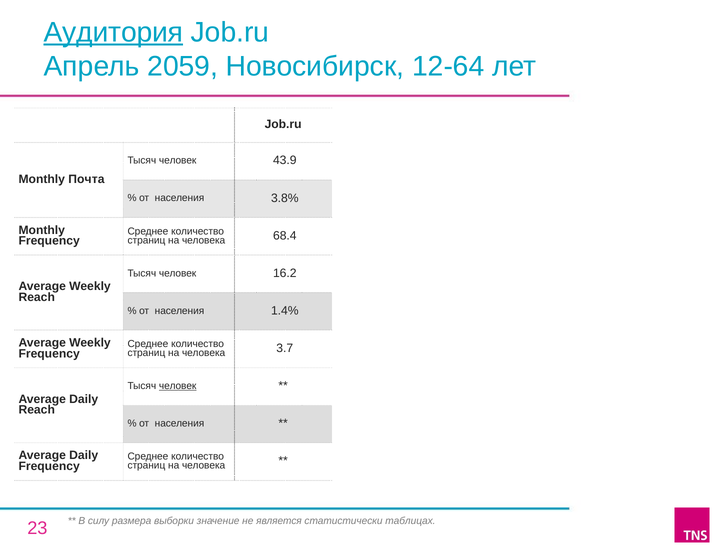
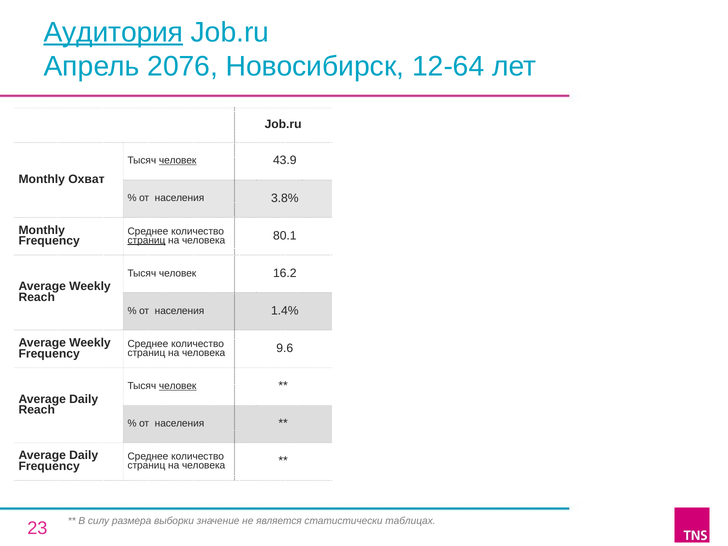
2059: 2059 -> 2076
человек at (178, 161) underline: none -> present
Почта: Почта -> Охват
страниц at (146, 240) underline: none -> present
68.4: 68.4 -> 80.1
3.7: 3.7 -> 9.6
